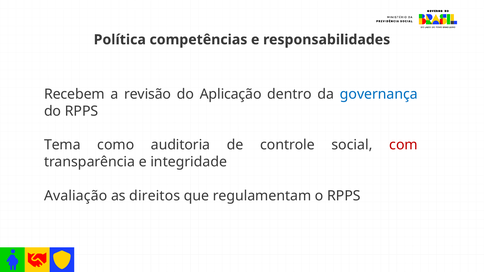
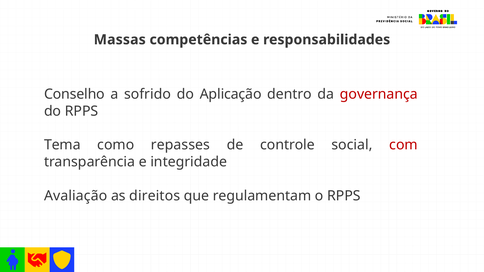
Política: Política -> Massas
Recebem: Recebem -> Conselho
revisão: revisão -> sofrido
governança colour: blue -> red
auditoria: auditoria -> repasses
